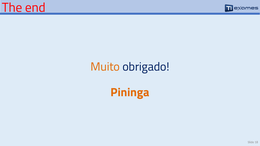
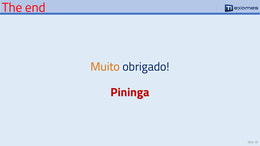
Pininga colour: orange -> red
